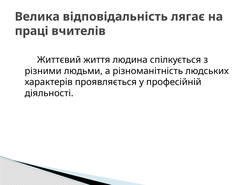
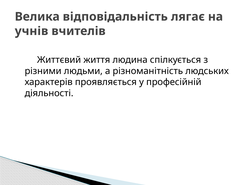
праці: праці -> учнів
